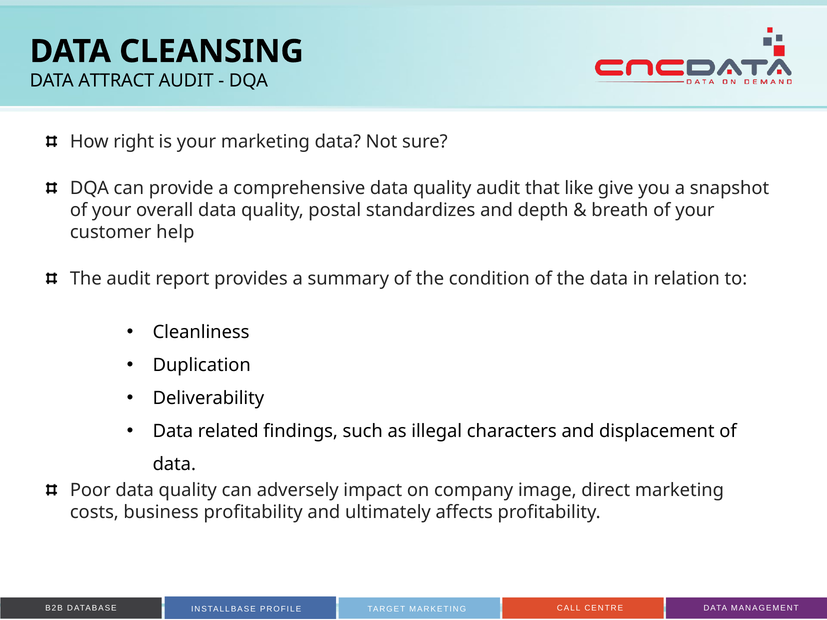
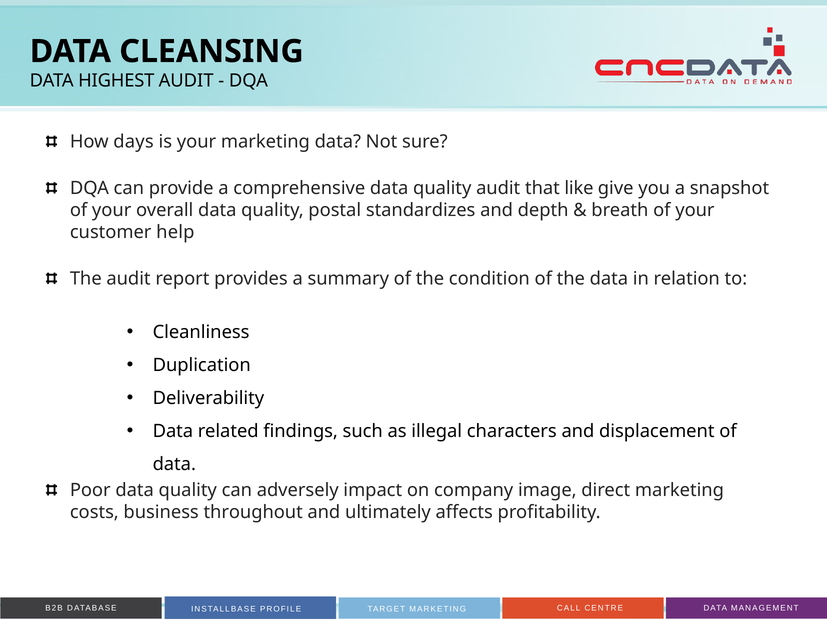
ATTRACT: ATTRACT -> HIGHEST
right: right -> days
business profitability: profitability -> throughout
